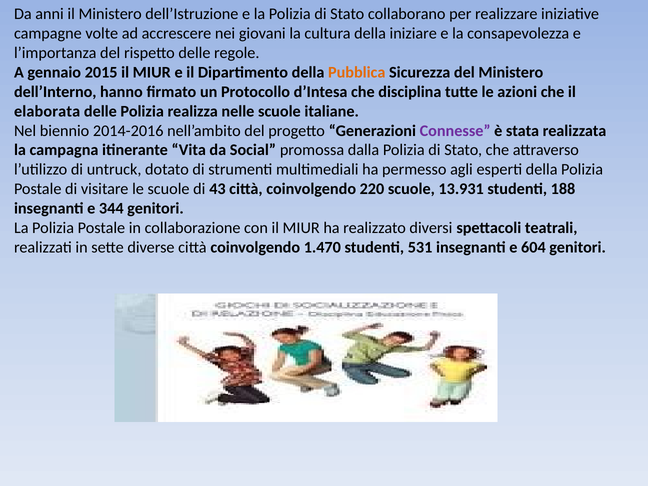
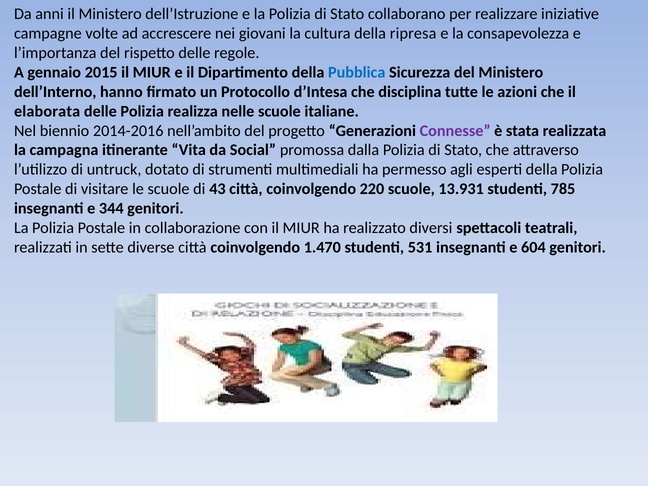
iniziare: iniziare -> ripresa
Pubblica colour: orange -> blue
188: 188 -> 785
